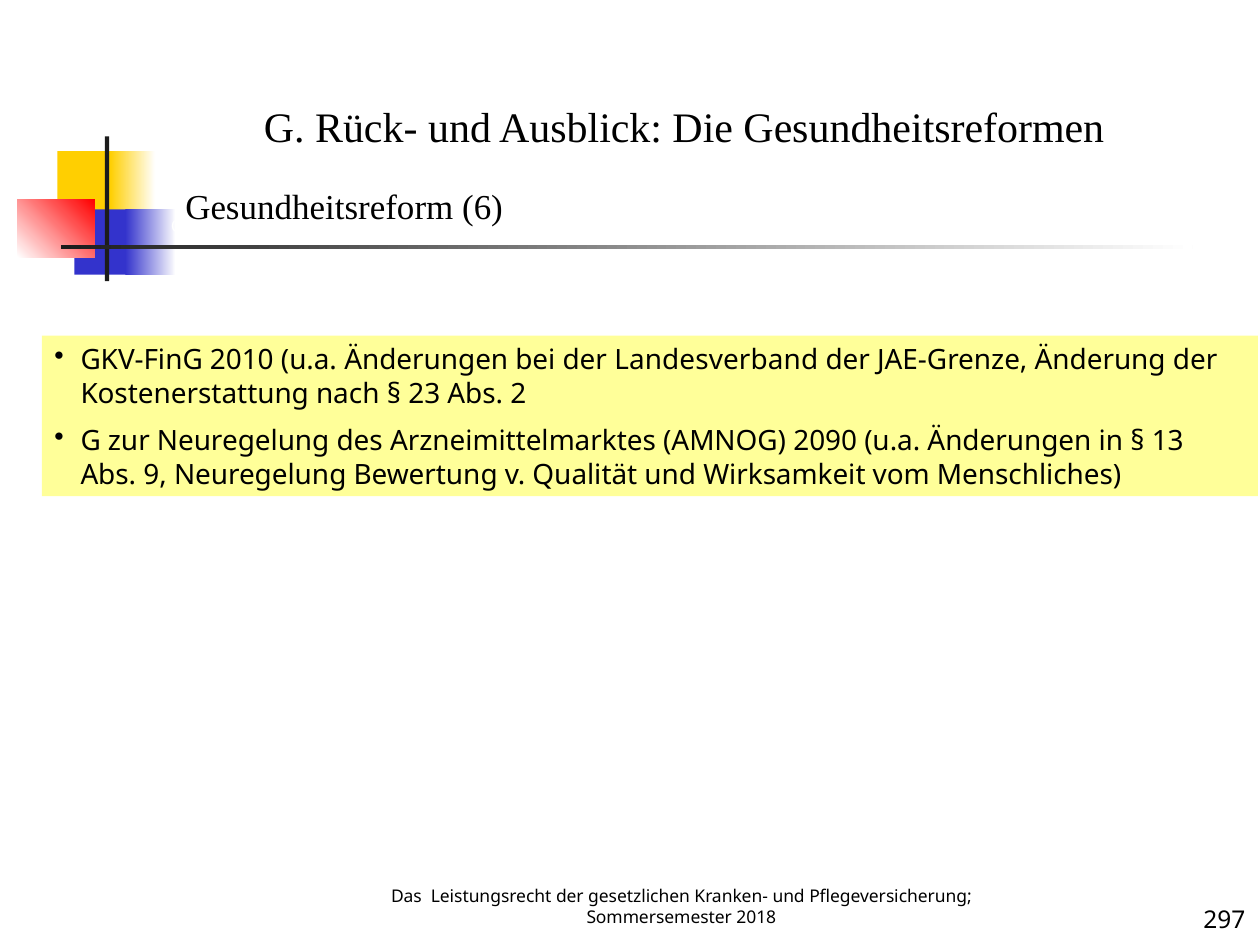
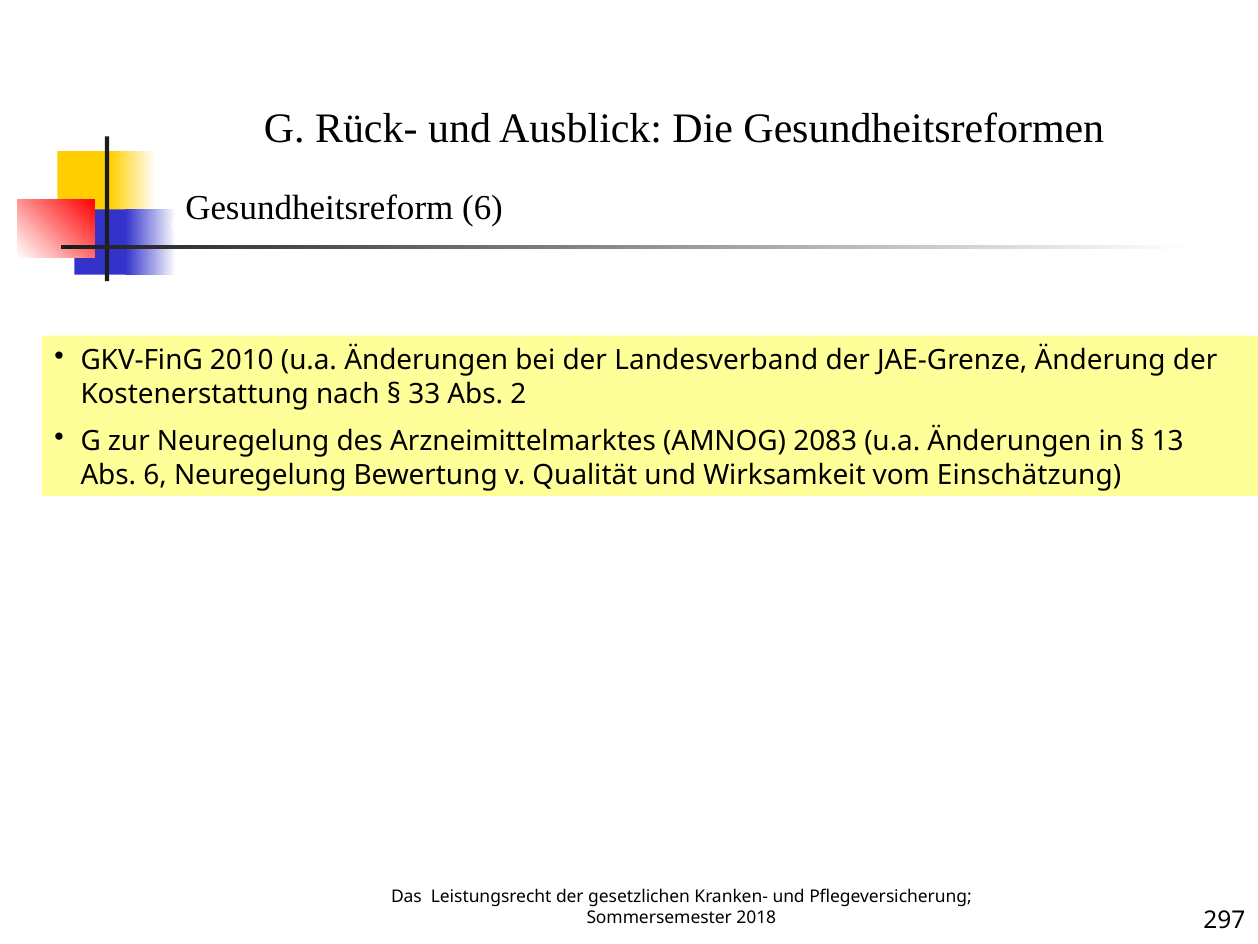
23: 23 -> 33
2090: 2090 -> 2083
Abs 9: 9 -> 6
Menschliches: Menschliches -> Einschätzung
